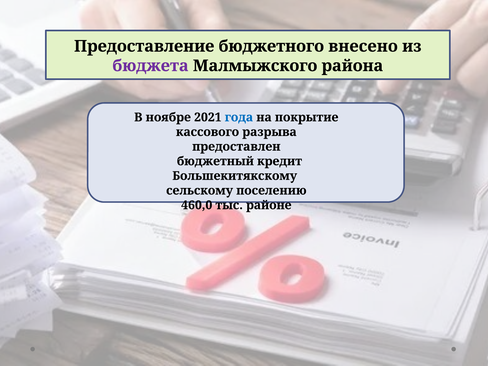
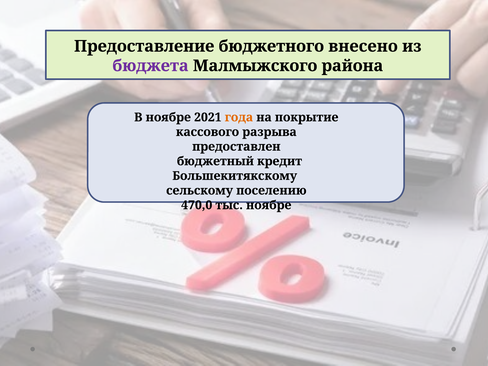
года colour: blue -> orange
460,0: 460,0 -> 470,0
тыс районе: районе -> ноябре
